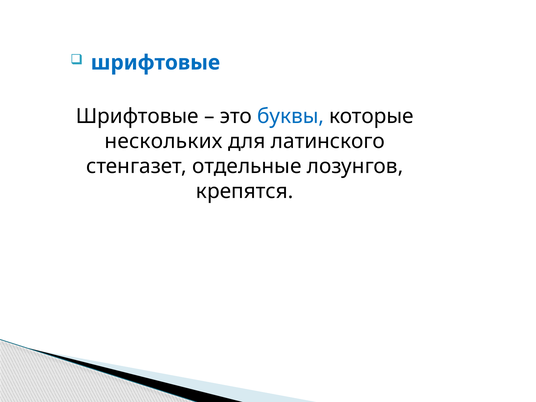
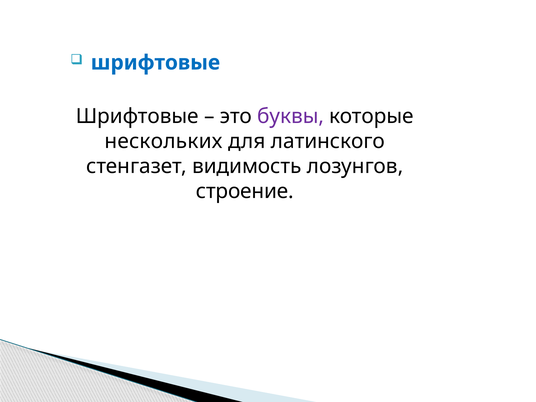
буквы colour: blue -> purple
отдельные: отдельные -> видимость
крепятся: крепятся -> строение
